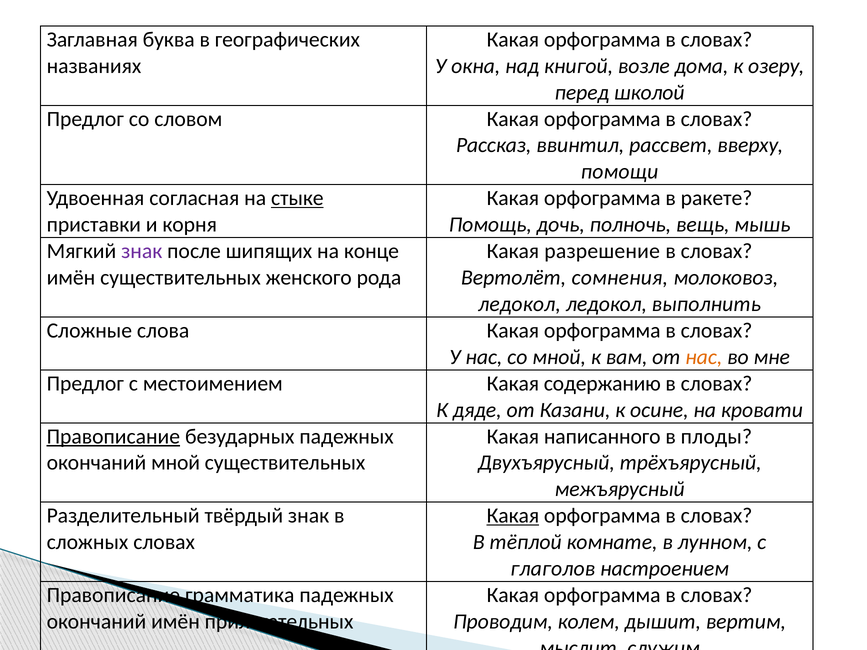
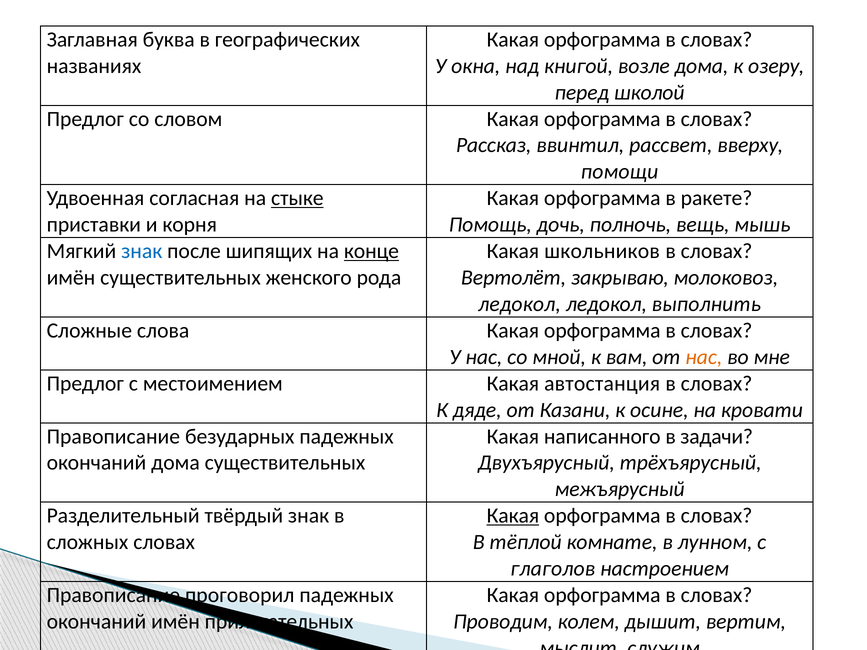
знак at (142, 251) colour: purple -> blue
конце underline: none -> present
разрешение: разрешение -> школьников
сомнения: сомнения -> закрываю
содержанию: содержанию -> автостанция
Правописание at (113, 437) underline: present -> none
плоды: плоды -> задачи
окончаний мной: мной -> дома
грамматика: грамматика -> проговорил
